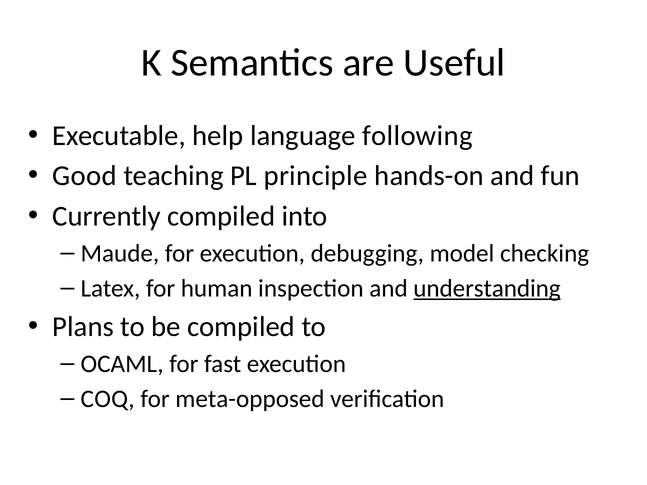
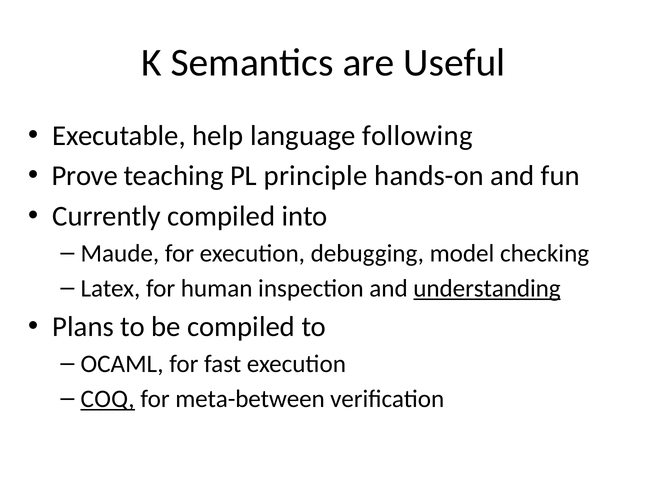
Good: Good -> Prove
COQ underline: none -> present
meta-opposed: meta-opposed -> meta-between
